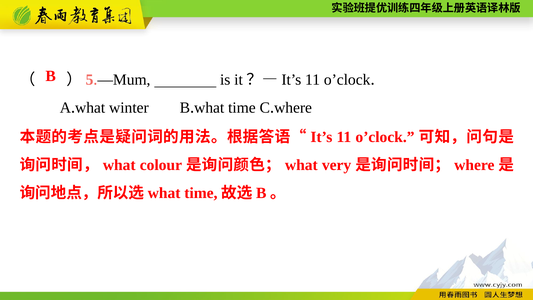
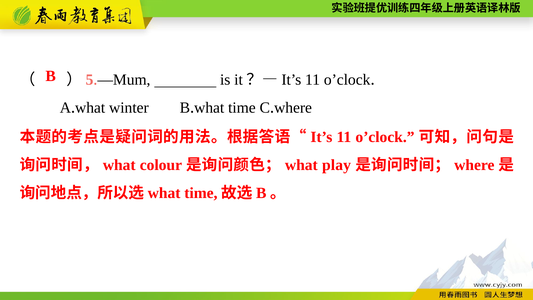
very: very -> play
